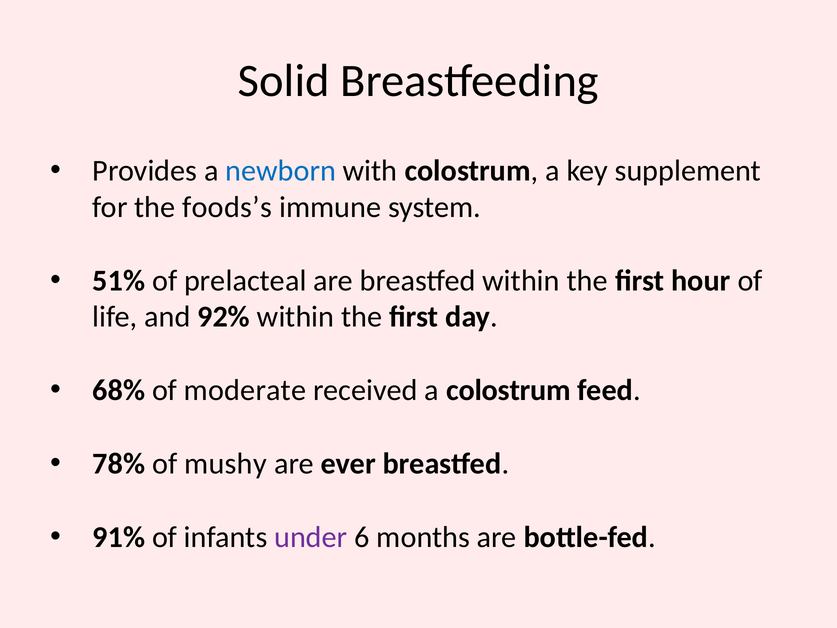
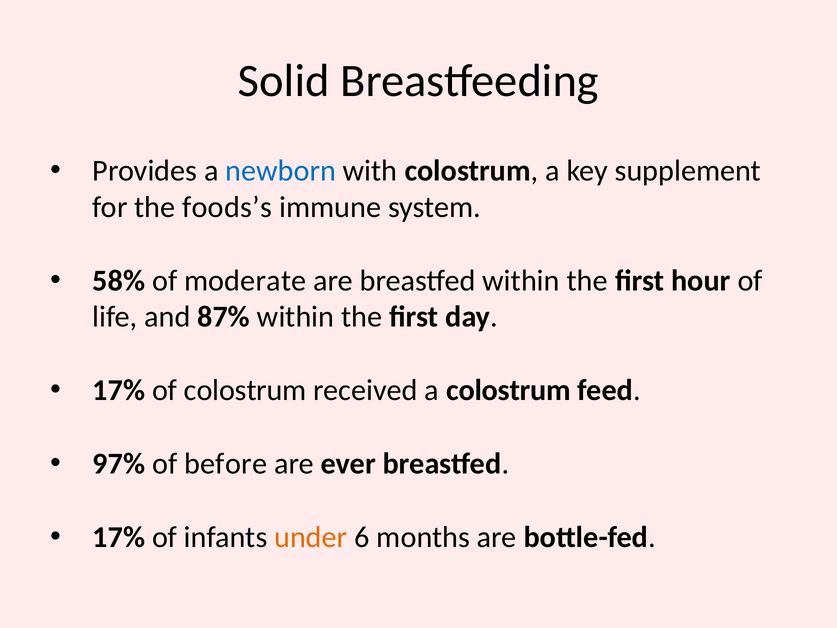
51%: 51% -> 58%
prelacteal: prelacteal -> moderate
92%: 92% -> 87%
68% at (119, 390): 68% -> 17%
of moderate: moderate -> colostrum
78%: 78% -> 97%
mushy: mushy -> before
91% at (119, 537): 91% -> 17%
under colour: purple -> orange
